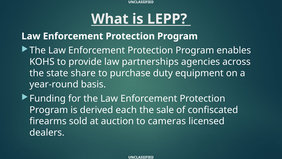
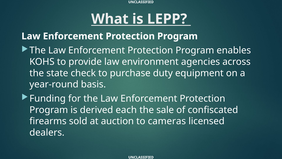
partnerships: partnerships -> environment
share: share -> check
